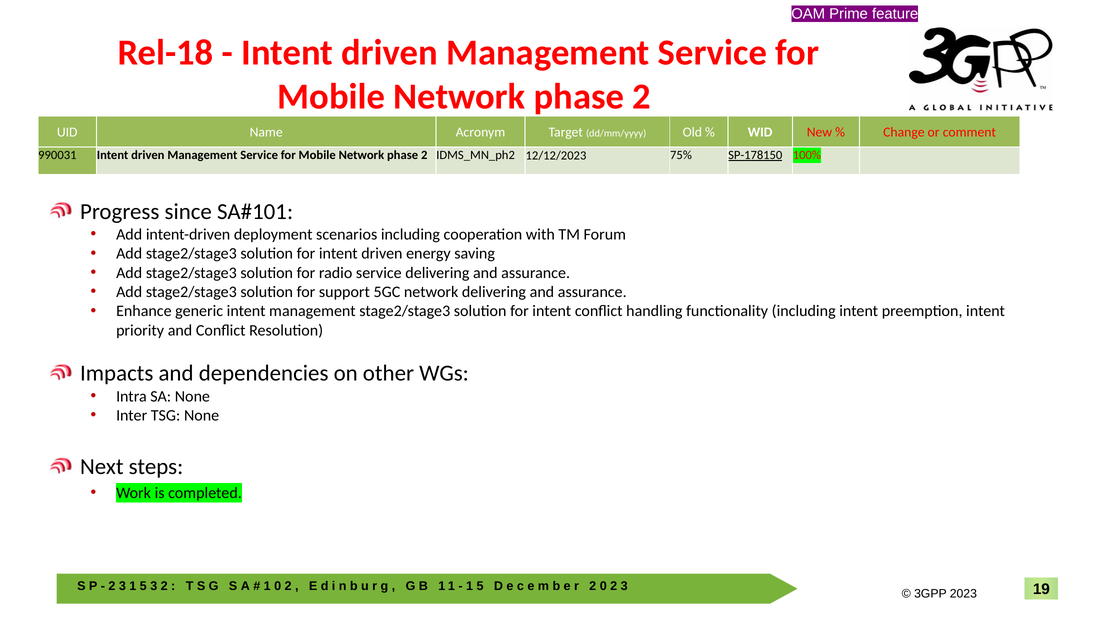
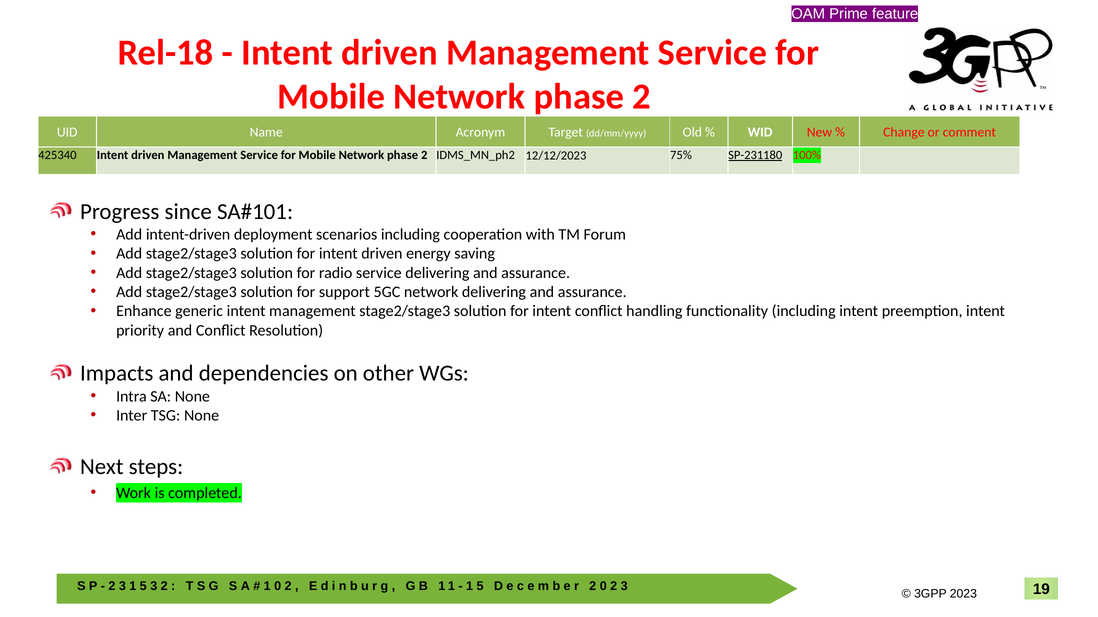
990031: 990031 -> 425340
SP-178150: SP-178150 -> SP-231180
